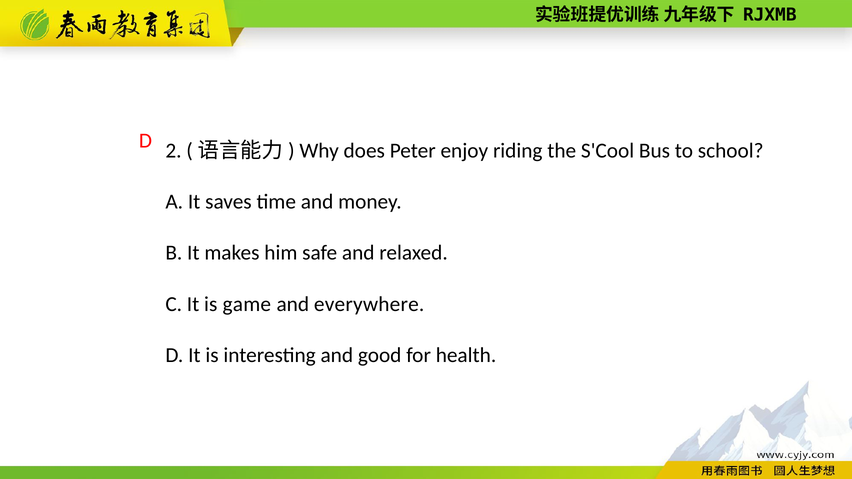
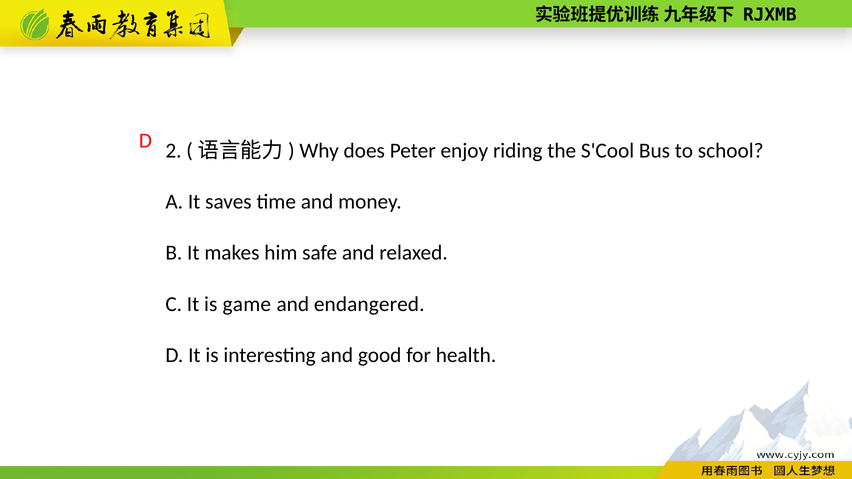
everywhere: everywhere -> endangered
